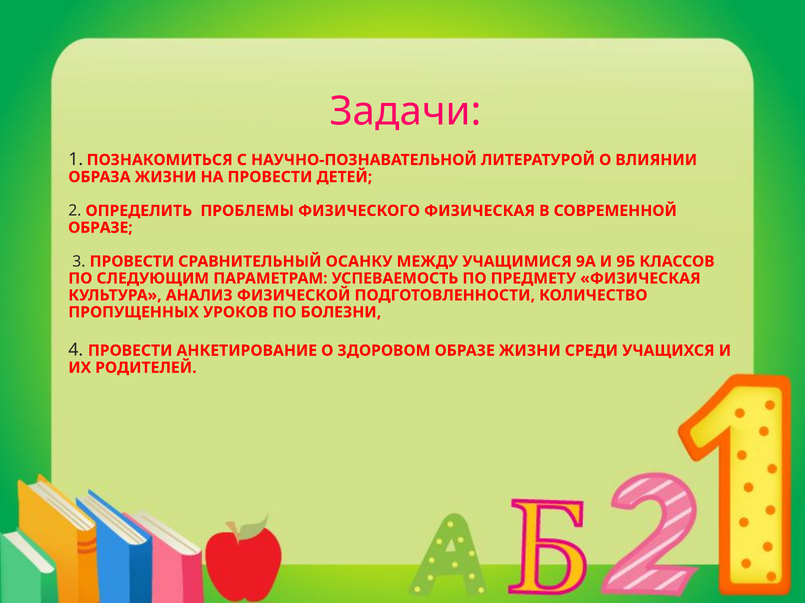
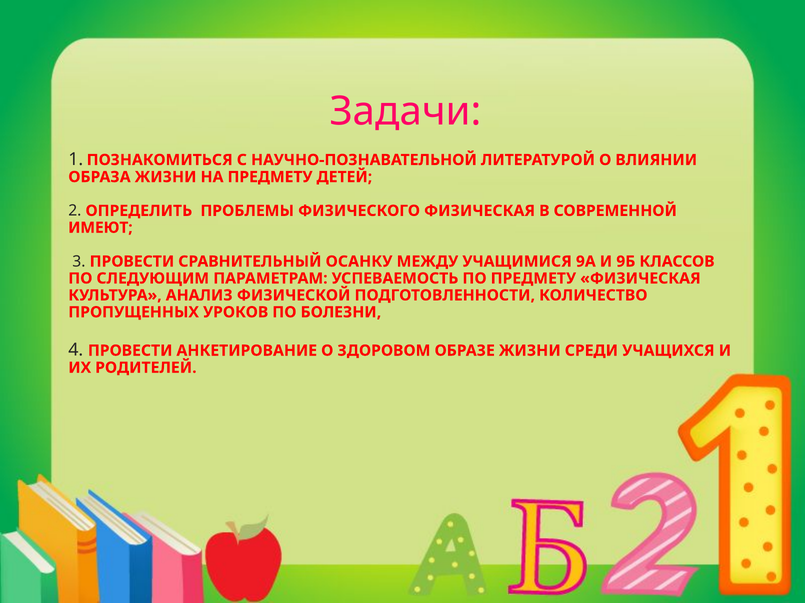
НА ПРОВЕСТИ: ПРОВЕСТИ -> ПРЕДМЕТУ
ОБРАЗЕ at (100, 228): ОБРАЗЕ -> ИМЕЮТ
